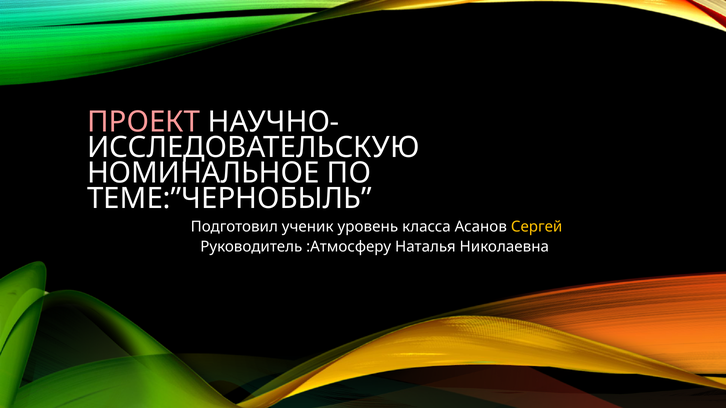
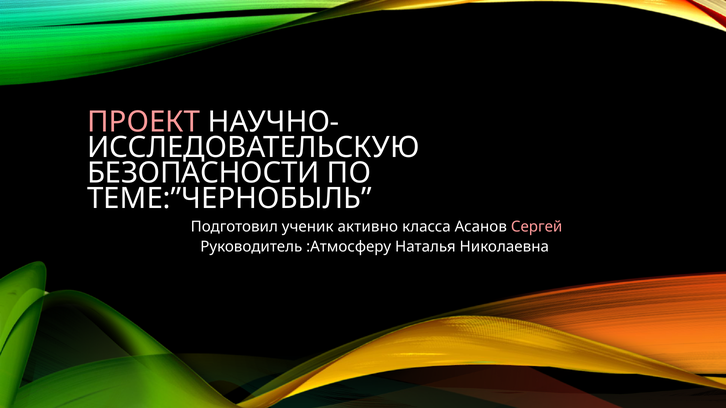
НОМИНАЛЬНОЕ: НОМИНАЛЬНОЕ -> БЕЗОПАСНОСТИ
уровень: уровень -> активно
Сергей colour: yellow -> pink
